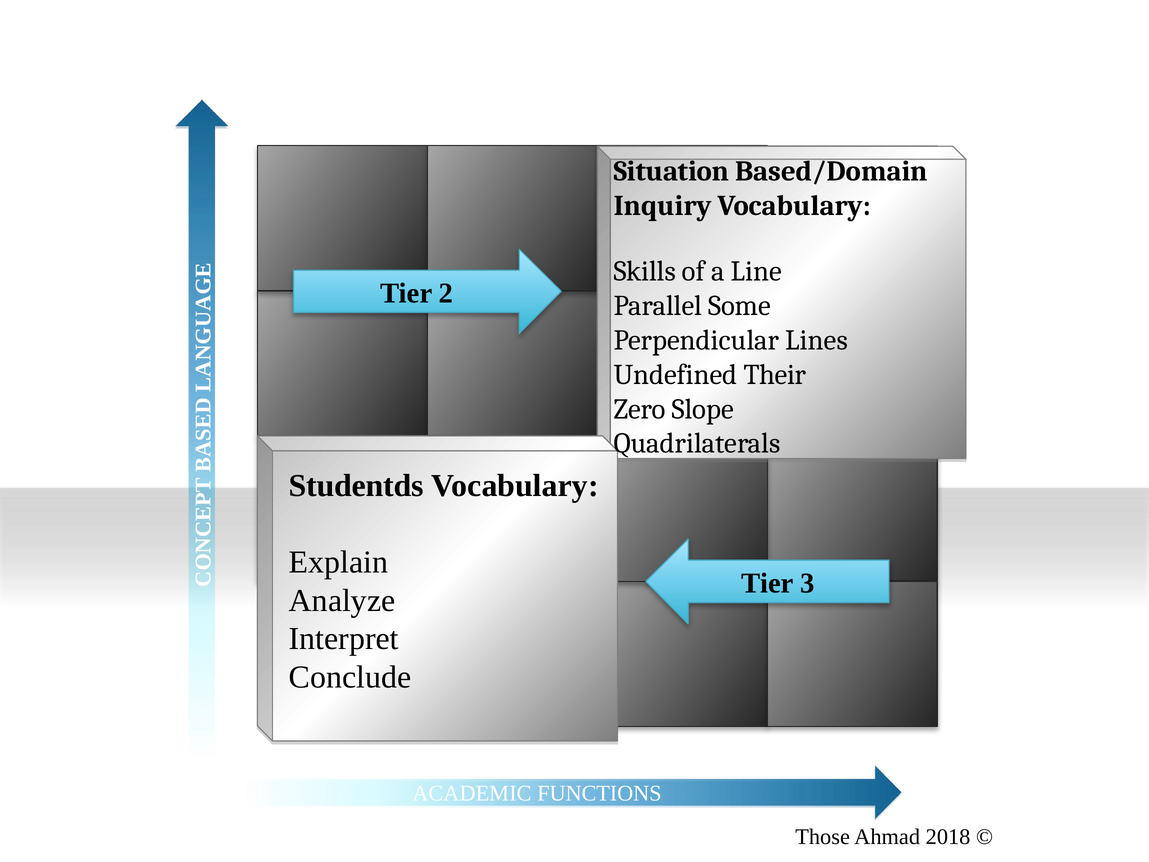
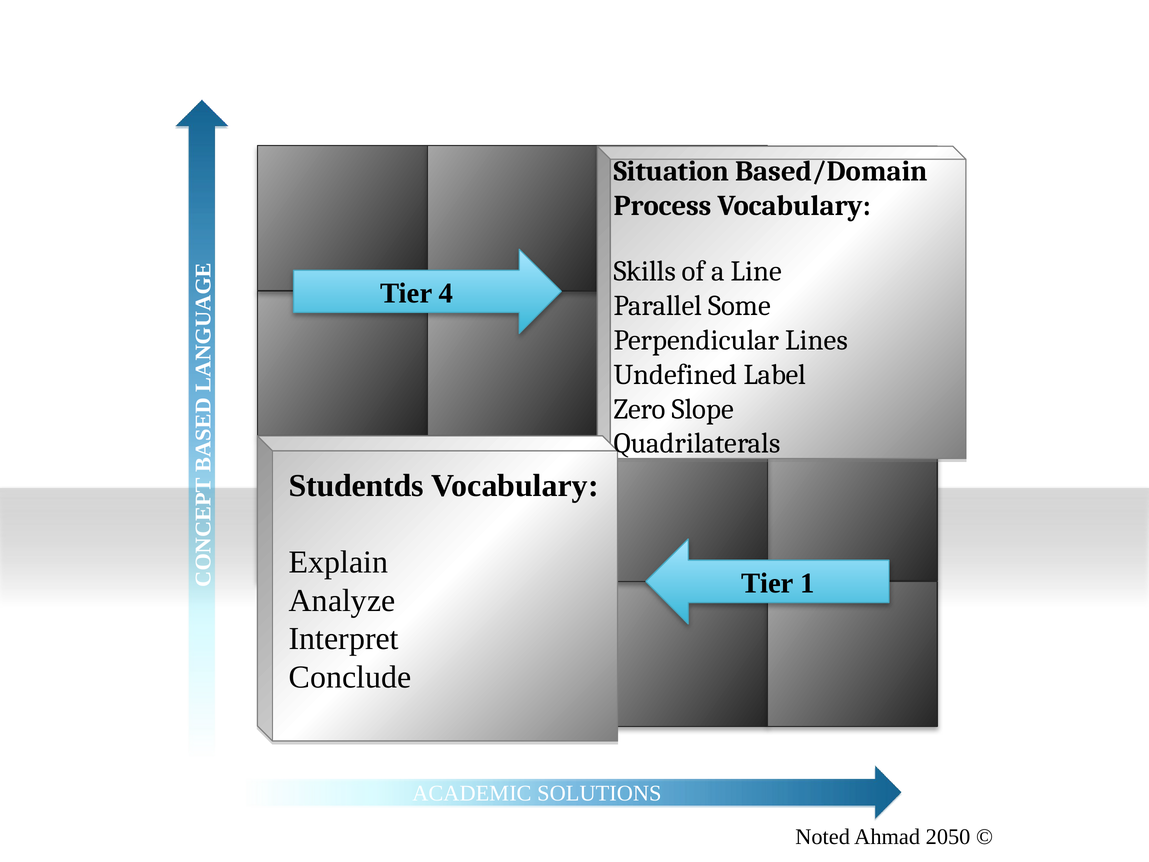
Inquiry: Inquiry -> Process
2: 2 -> 4
Their: Their -> Label
3: 3 -> 1
FUNCTIONS: FUNCTIONS -> SOLUTIONS
Those: Those -> Noted
2018: 2018 -> 2050
